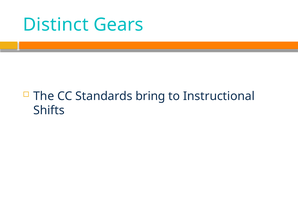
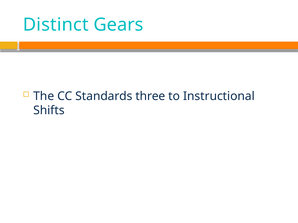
bring: bring -> three
